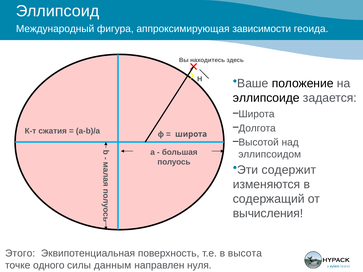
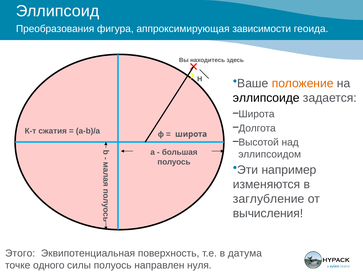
Международный: Международный -> Преобразования
положение colour: black -> orange
содержит: содержит -> например
содержащий: содержащий -> заглубление
высота: высота -> датума
силы данным: данным -> полуось
